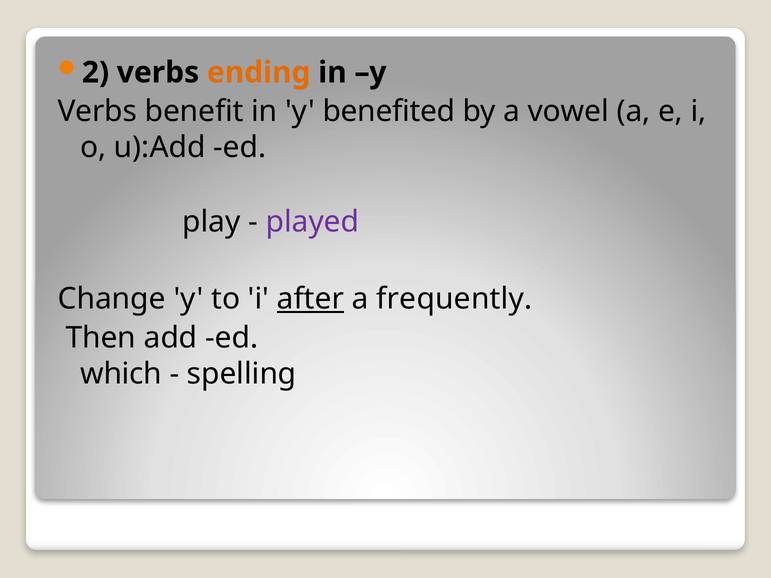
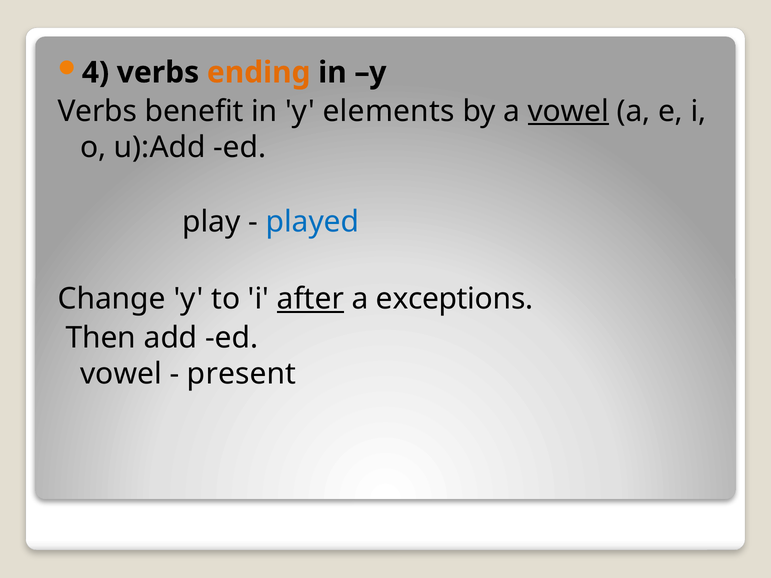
2: 2 -> 4
benefited: benefited -> elements
vowel at (568, 111) underline: none -> present
played colour: purple -> blue
frequently: frequently -> exceptions
which at (121, 374): which -> vowel
spelling: spelling -> present
